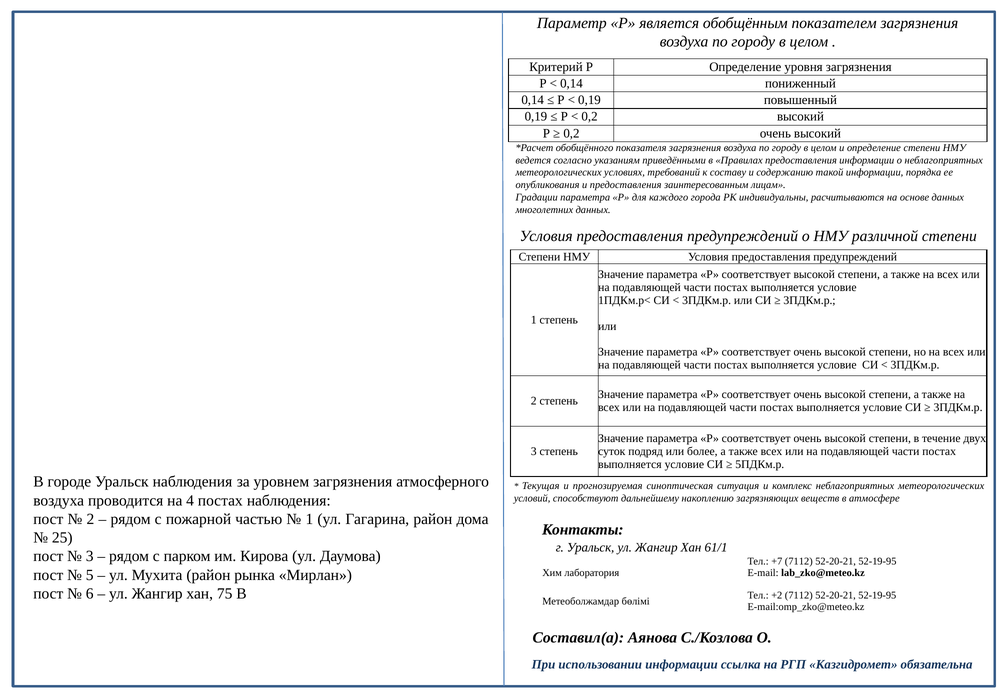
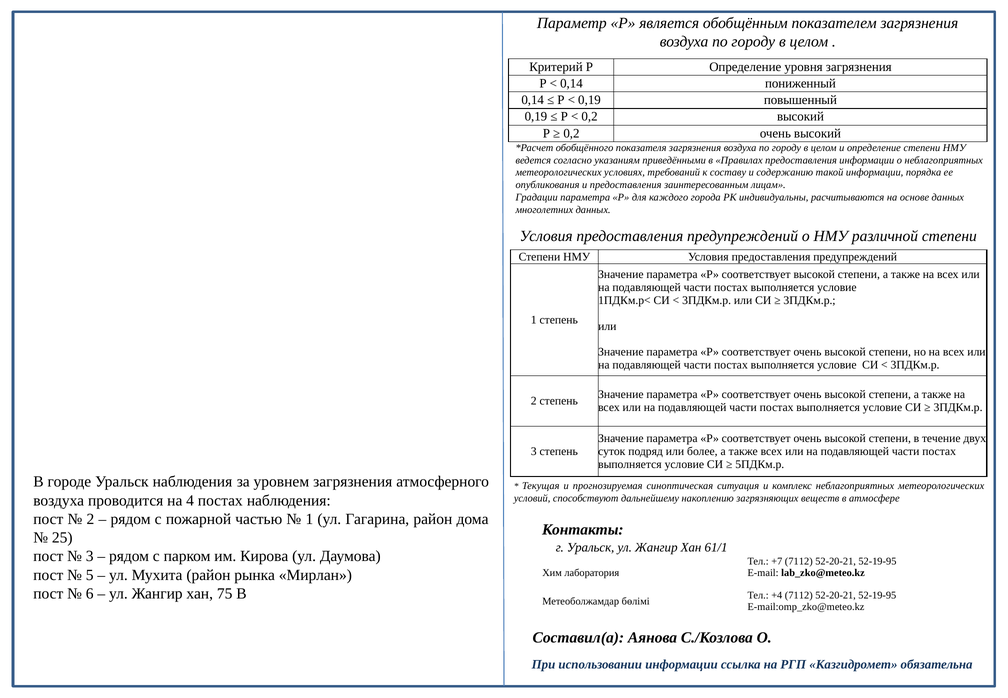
+2: +2 -> +4
